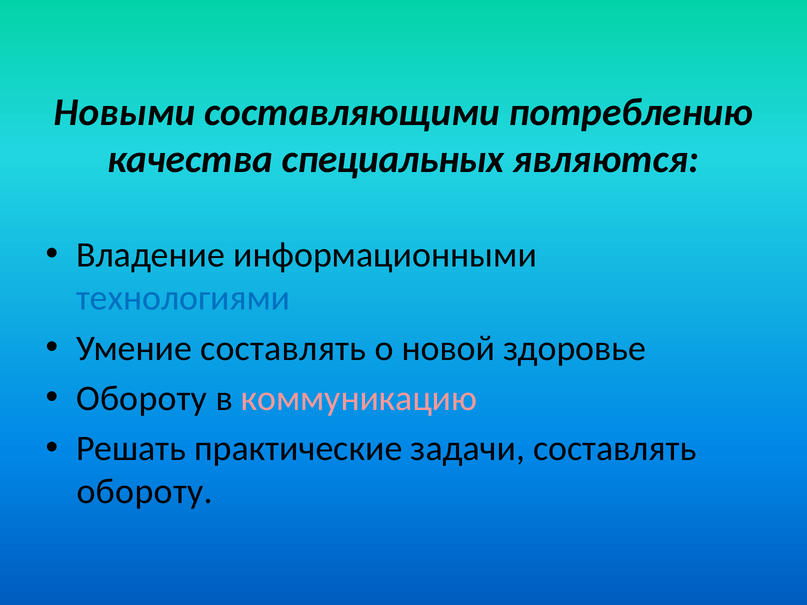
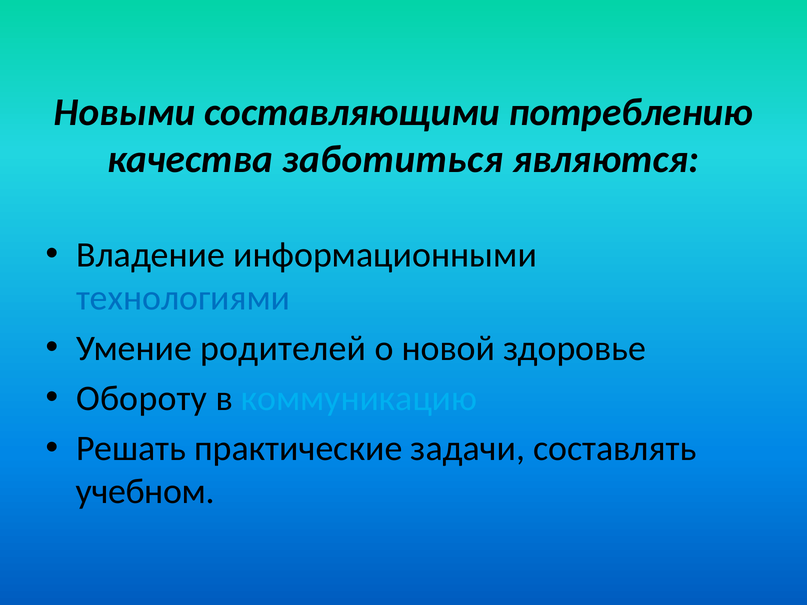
специальных: специальных -> заботиться
Умение составлять: составлять -> родителей
коммуникацию colour: pink -> light blue
обороту at (145, 492): обороту -> учебном
